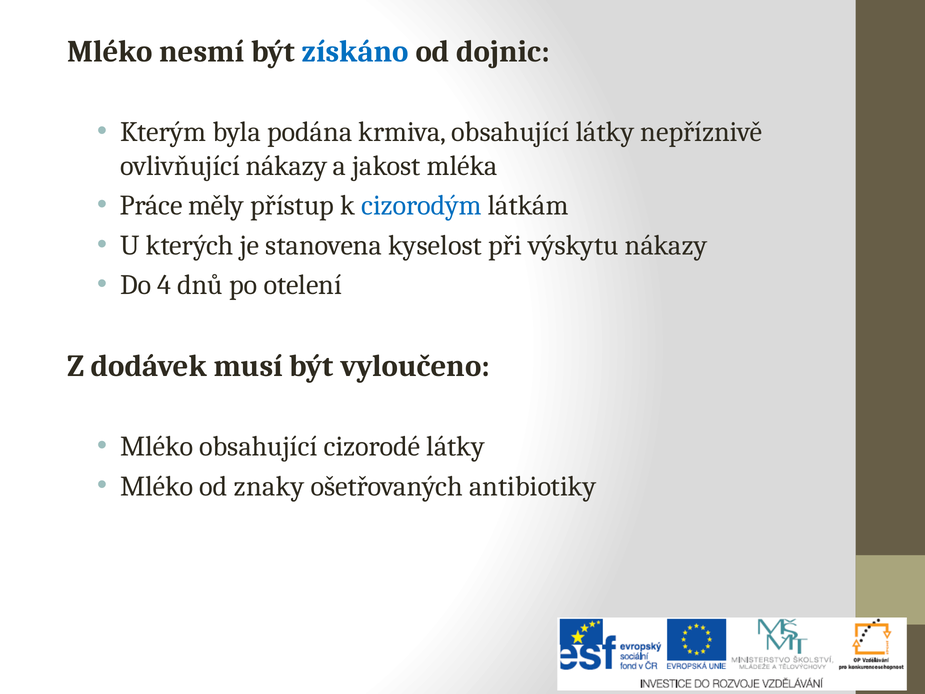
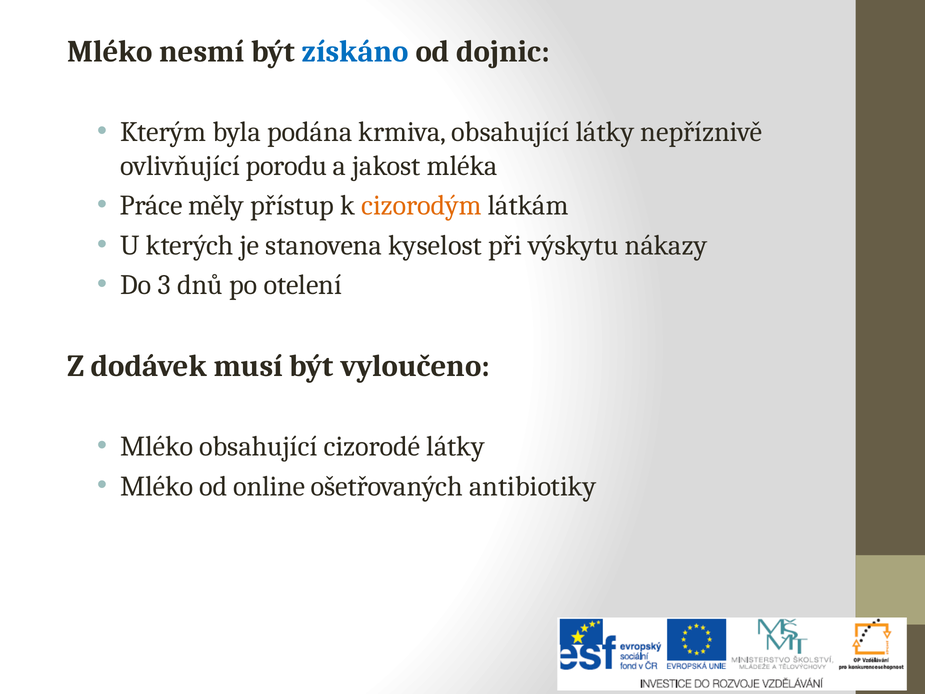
ovlivňující nákazy: nákazy -> porodu
cizorodým colour: blue -> orange
4: 4 -> 3
znaky: znaky -> online
